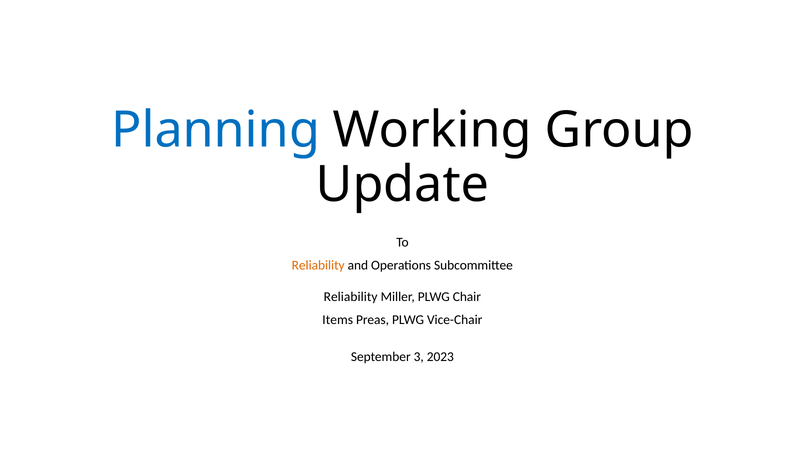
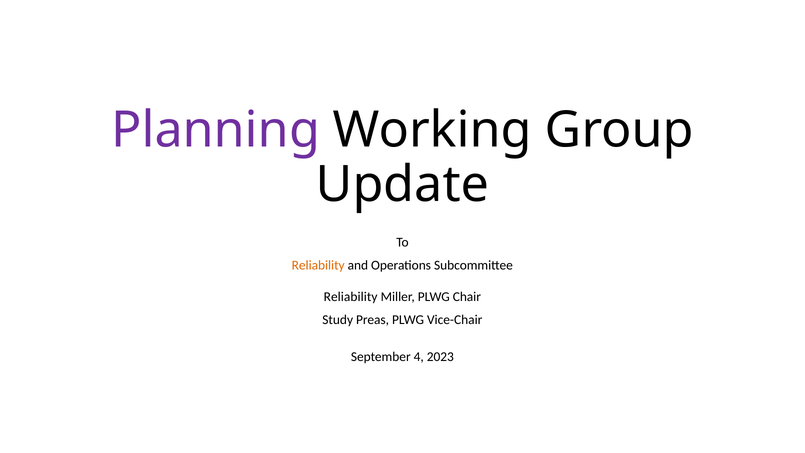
Planning colour: blue -> purple
Items: Items -> Study
3: 3 -> 4
